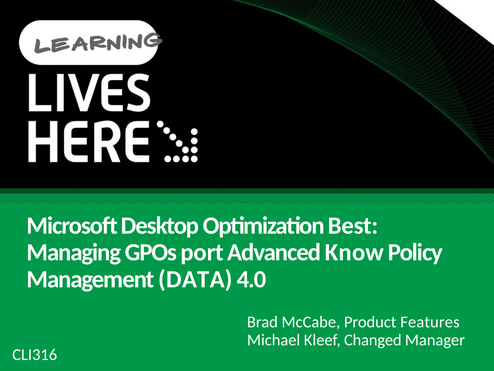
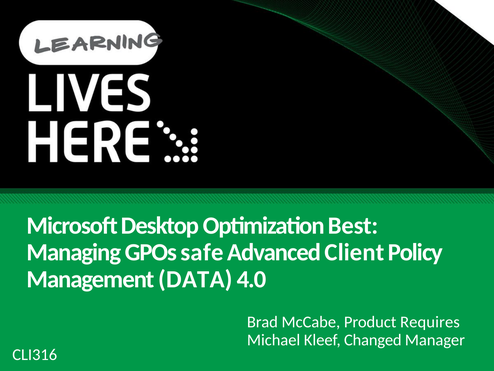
port: port -> safe
Know: Know -> Client
Features: Features -> Requires
